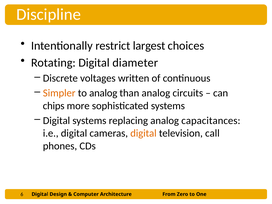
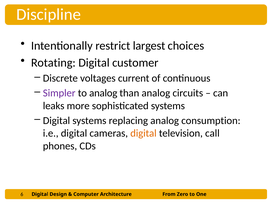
diameter: diameter -> customer
written: written -> current
Simpler colour: orange -> purple
chips: chips -> leaks
capacitances: capacitances -> consumption
